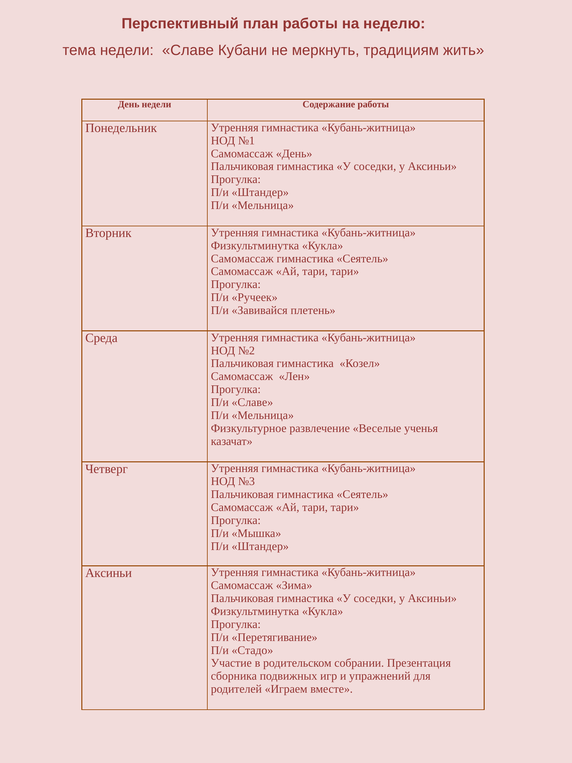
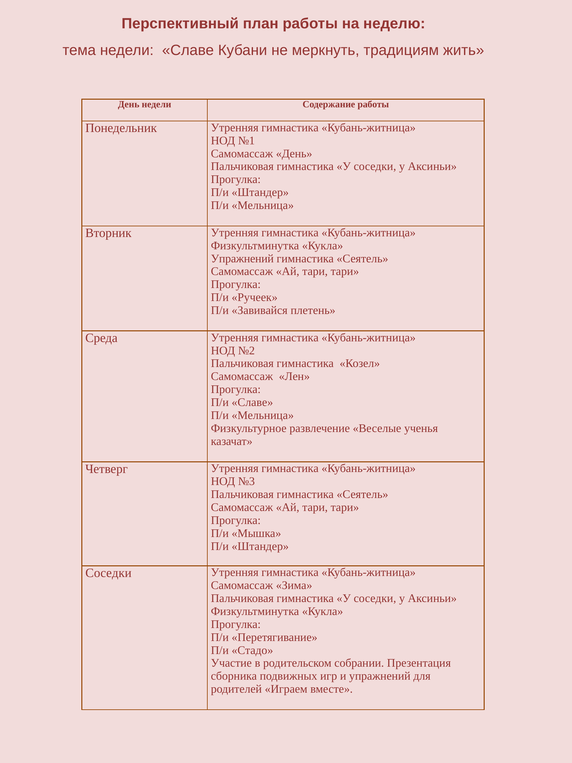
Самомассаж at (242, 258): Самомассаж -> Упражнений
Аксиньи at (109, 573): Аксиньи -> Соседки
